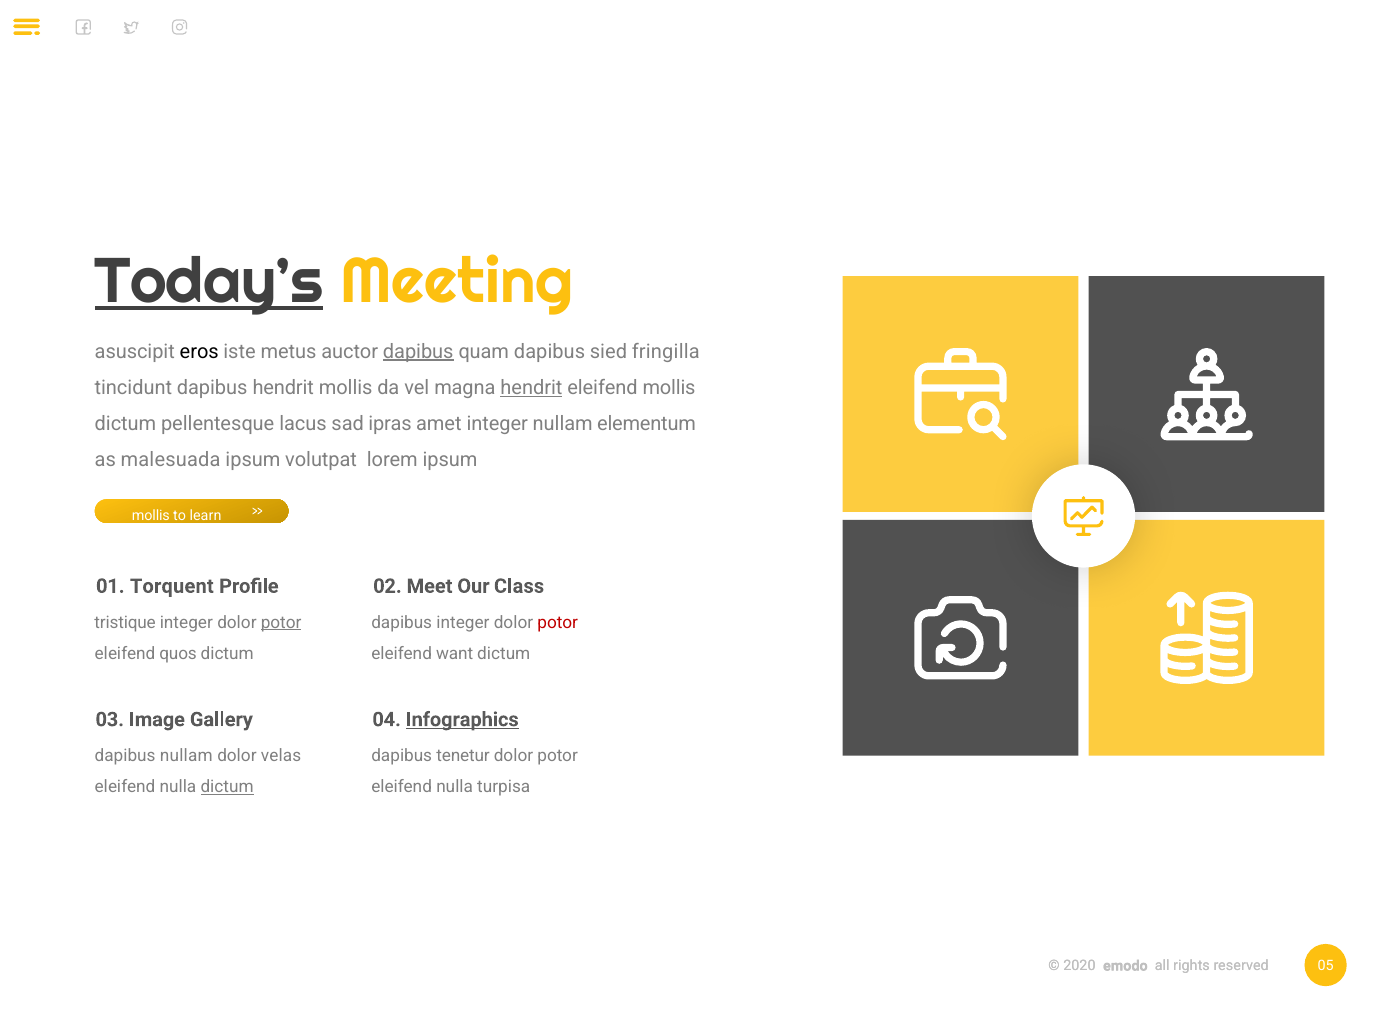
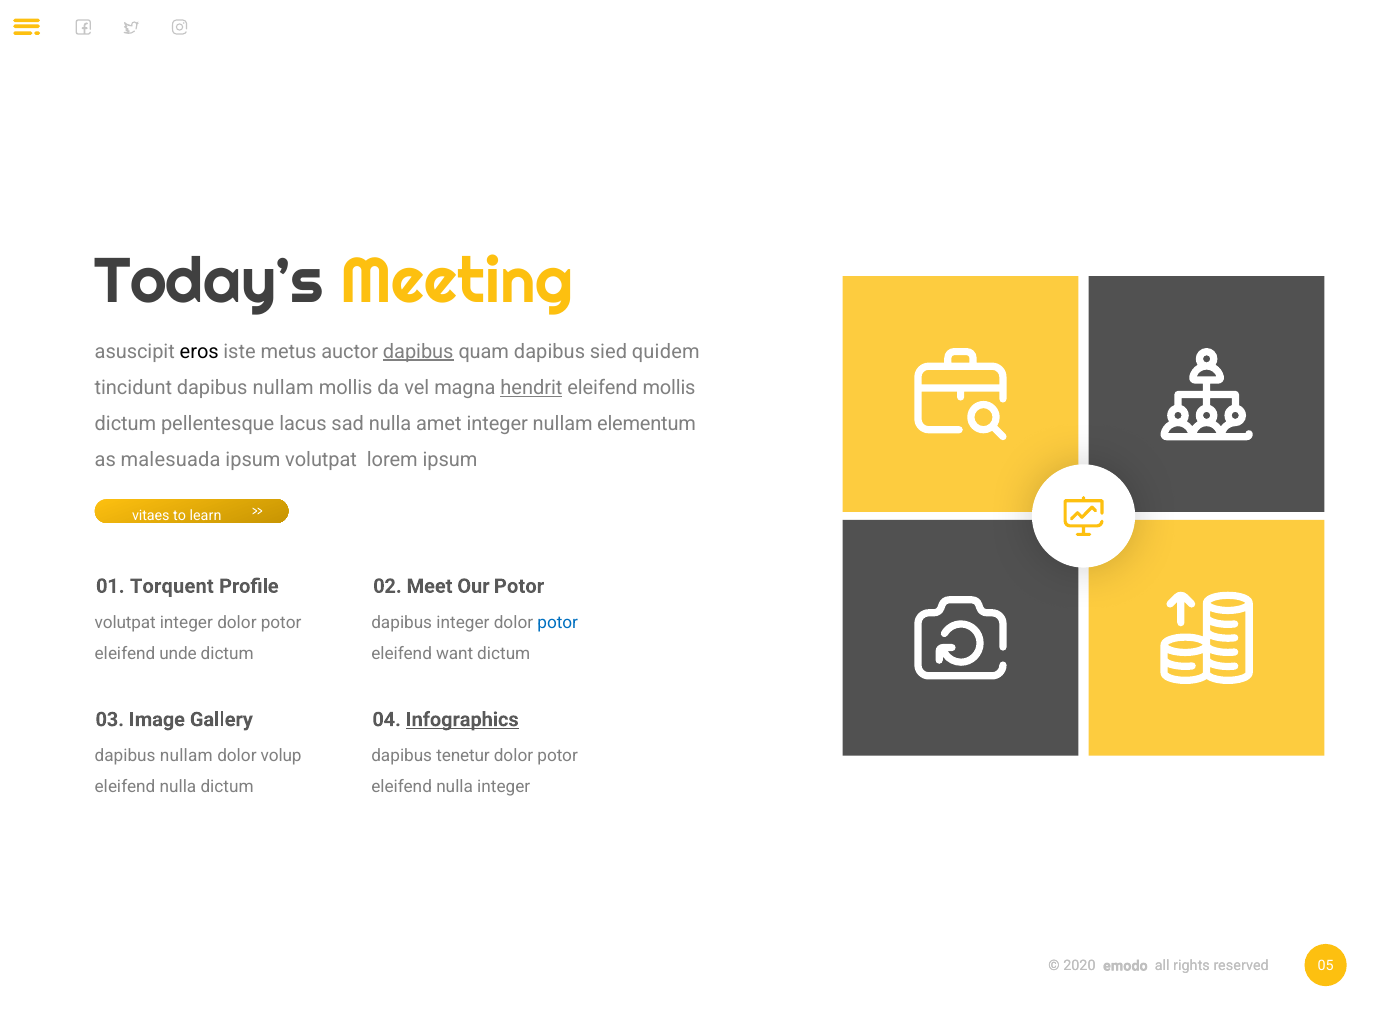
Today’s underline: present -> none
fringilla: fringilla -> quidem
tincidunt dapibus hendrit: hendrit -> nullam
sad ipras: ipras -> nulla
mollis at (151, 515): mollis -> vitaes
Our Class: Class -> Potor
tristique at (125, 622): tristique -> volutpat
potor at (281, 622) underline: present -> none
potor at (558, 622) colour: red -> blue
quos: quos -> unde
velas: velas -> volup
dictum at (227, 787) underline: present -> none
nulla turpisa: turpisa -> integer
